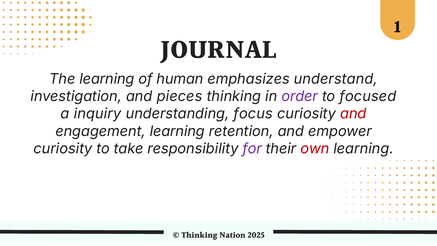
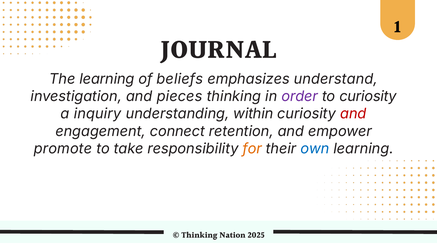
human: human -> beliefs
to focused: focused -> curiosity
focus: focus -> within
engagement learning: learning -> connect
curiosity at (63, 149): curiosity -> promote
for colour: purple -> orange
own colour: red -> blue
